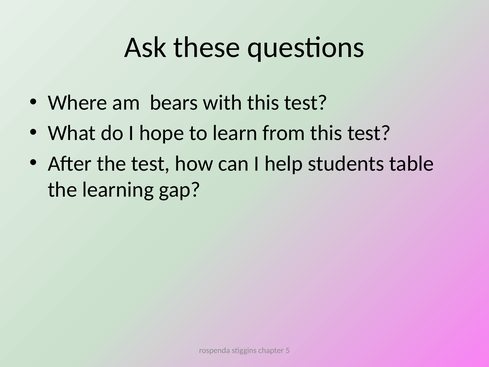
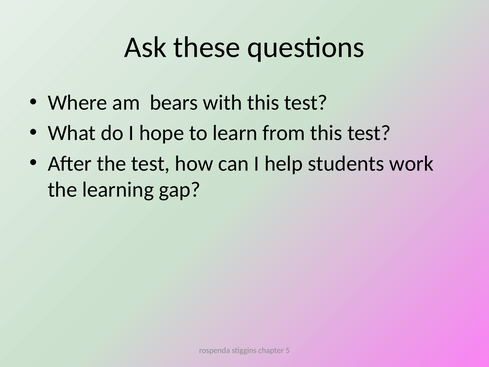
table: table -> work
